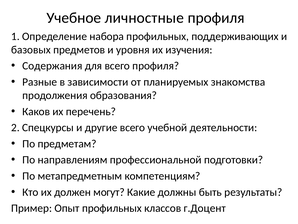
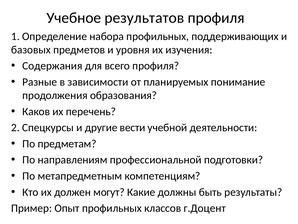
личностные: личностные -> результатов
знакомства: знакомства -> понимание
другие всего: всего -> вести
